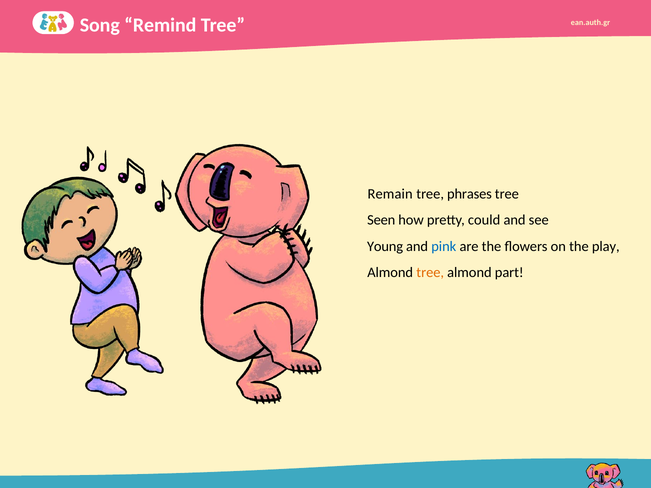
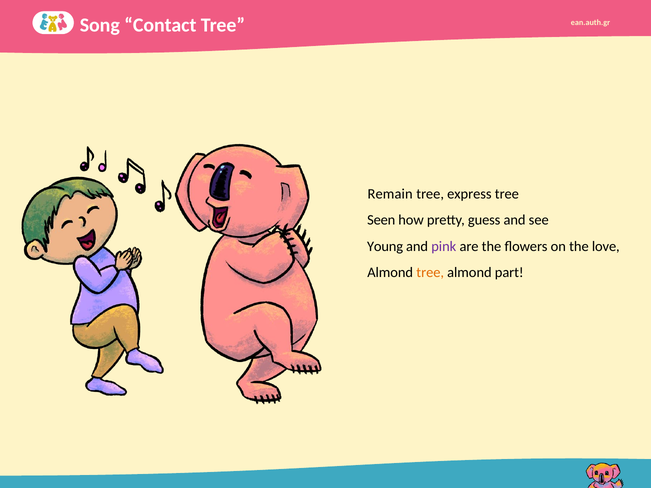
Remind: Remind -> Contact
phrases: phrases -> express
could: could -> guess
pink colour: blue -> purple
play: play -> love
